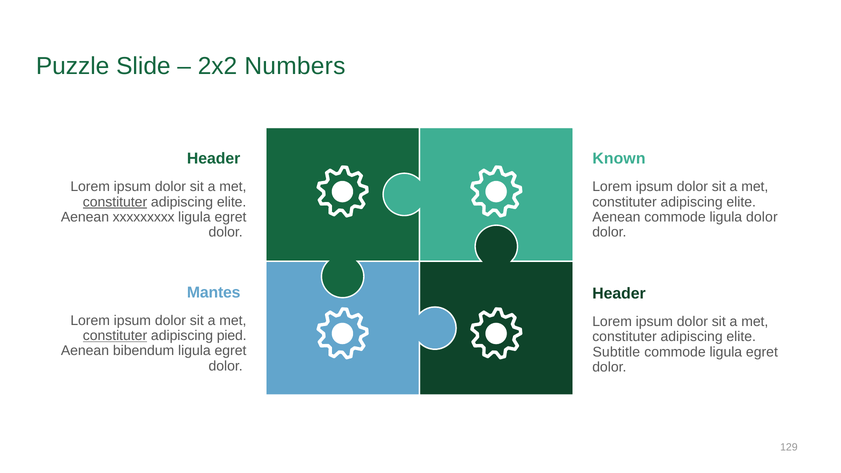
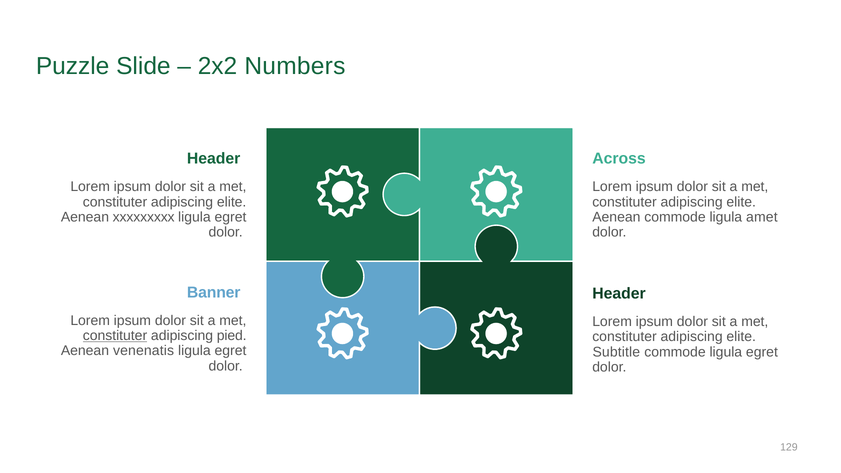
Known: Known -> Across
constituter at (115, 202) underline: present -> none
ligula dolor: dolor -> amet
Mantes: Mantes -> Banner
bibendum: bibendum -> venenatis
